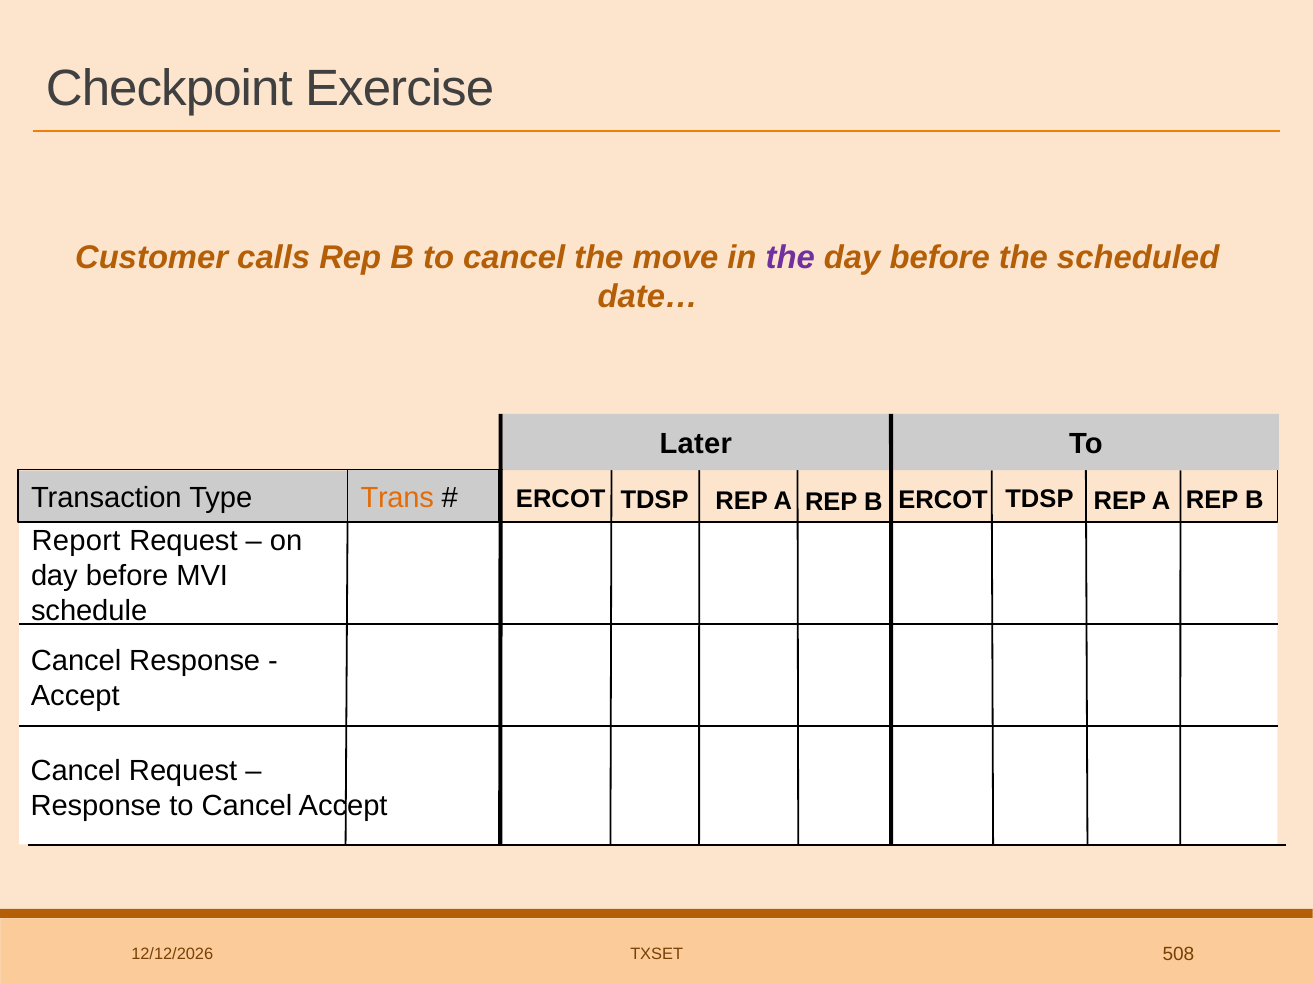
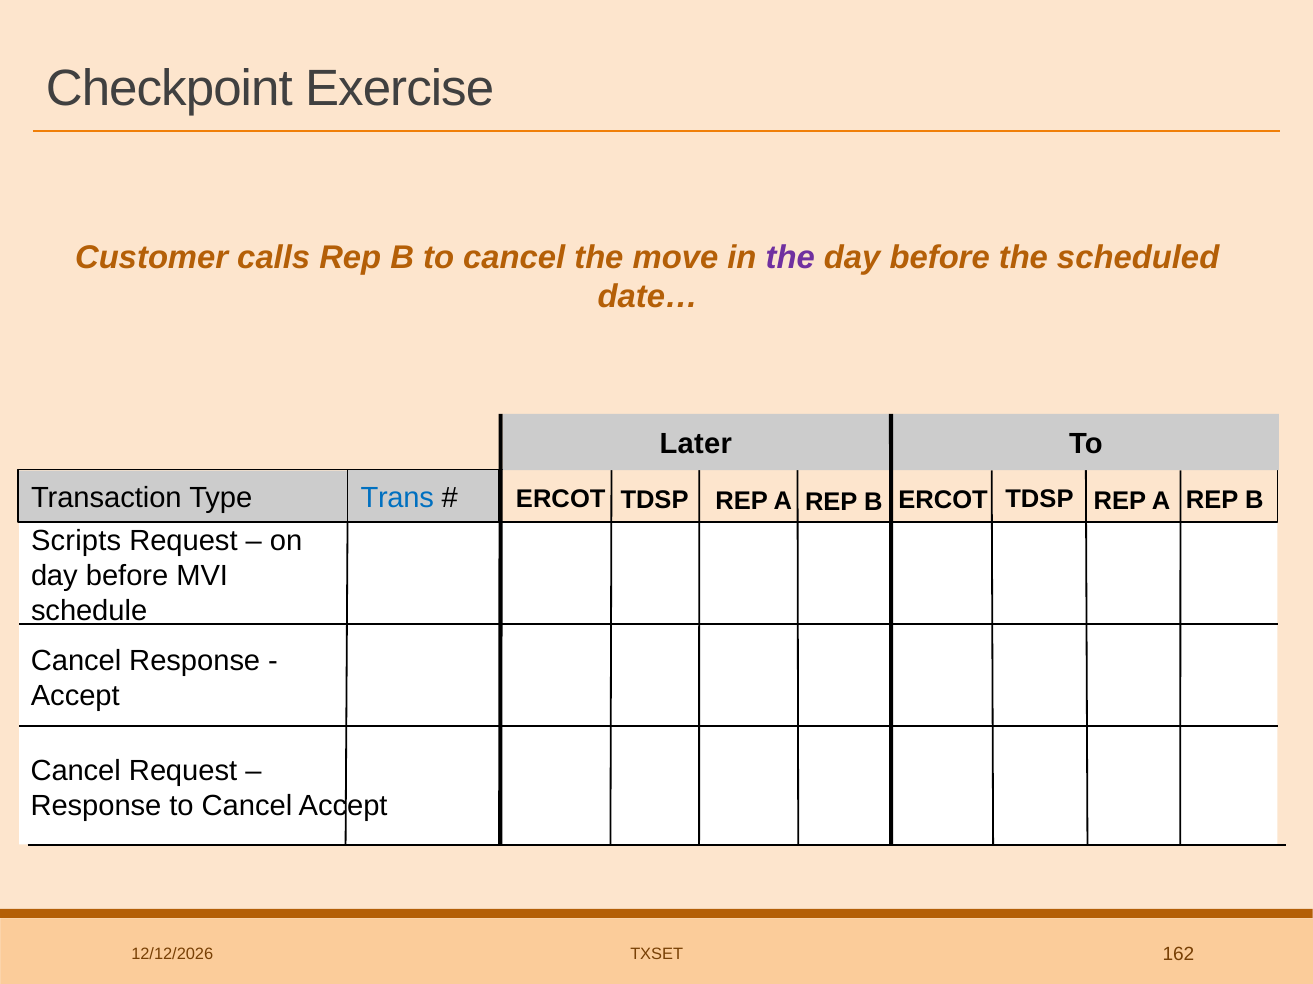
Trans colour: orange -> blue
Report: Report -> Scripts
508: 508 -> 162
